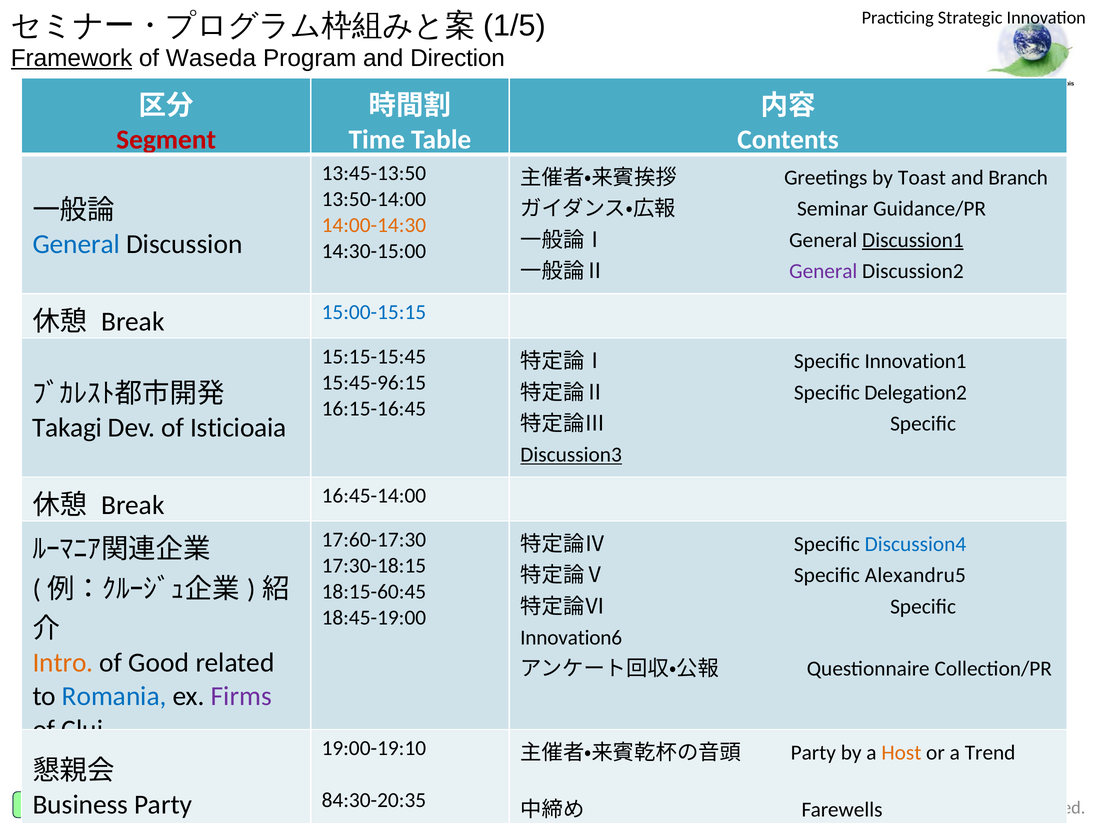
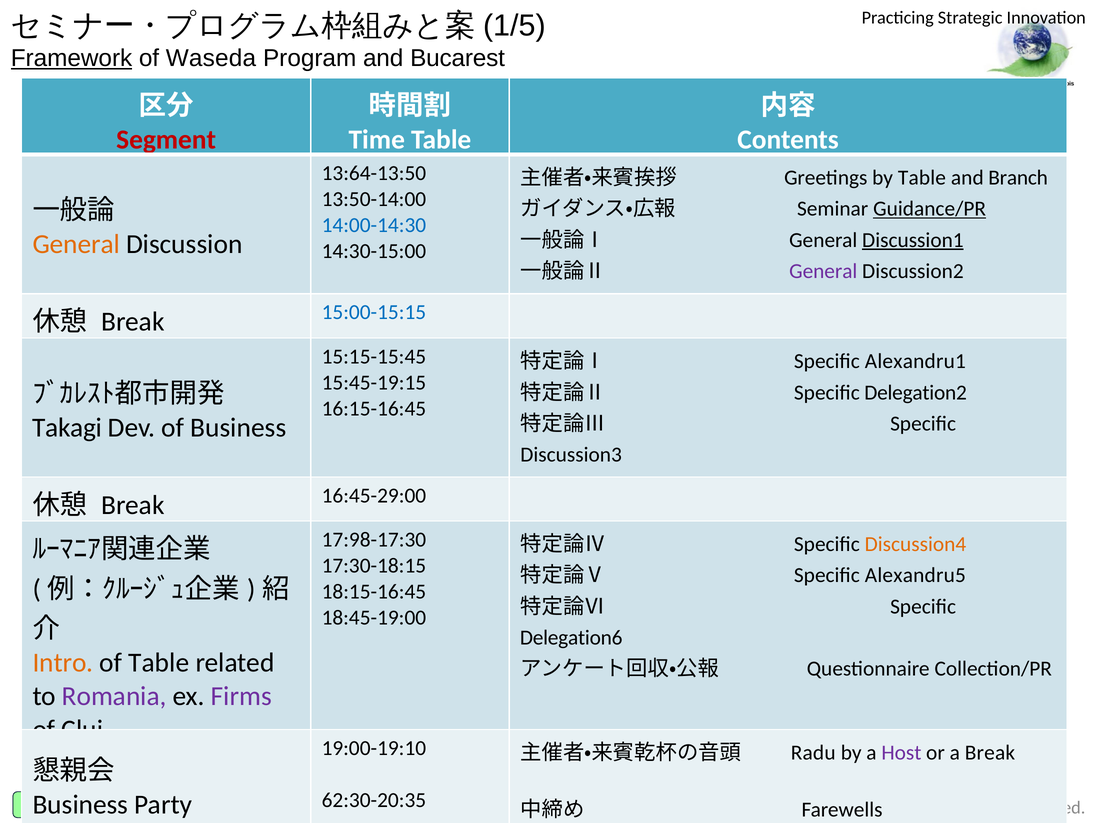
Direction: Direction -> Bucarest
13:45-13:50: 13:45-13:50 -> 13:64-13:50
by Toast: Toast -> Table
Guidance/PR underline: none -> present
14:00-14:30 colour: orange -> blue
General at (76, 244) colour: blue -> orange
Innovation1: Innovation1 -> Alexandru1
15:45-96:15: 15:45-96:15 -> 15:45-19:15
of Isticioaia: Isticioaia -> Business
Discussion3 underline: present -> none
16:45-14:00: 16:45-14:00 -> 16:45-29:00
17:60-17:30: 17:60-17:30 -> 17:98-17:30
Discussion4 colour: blue -> orange
18:15-60:45: 18:15-60:45 -> 18:15-16:45
Innovation6: Innovation6 -> Delegation6
of Good: Good -> Table
Romania colour: blue -> purple
Party at (813, 753): Party -> Radu
Host colour: orange -> purple
a Trend: Trend -> Break
84:30-20:35: 84:30-20:35 -> 62:30-20:35
